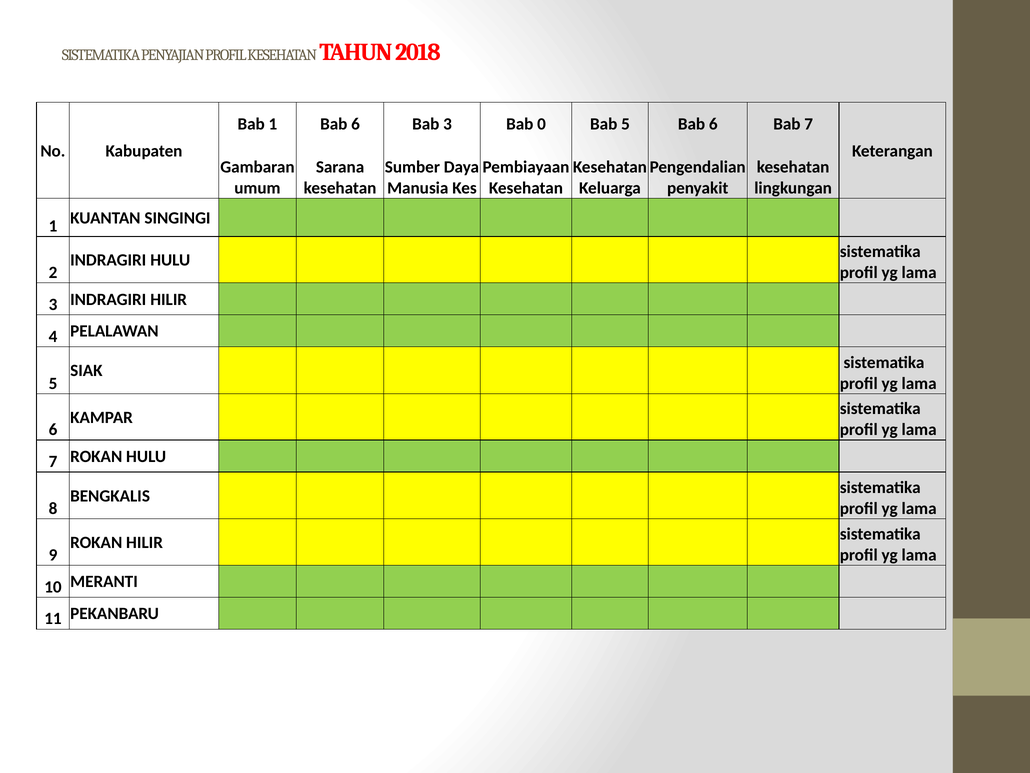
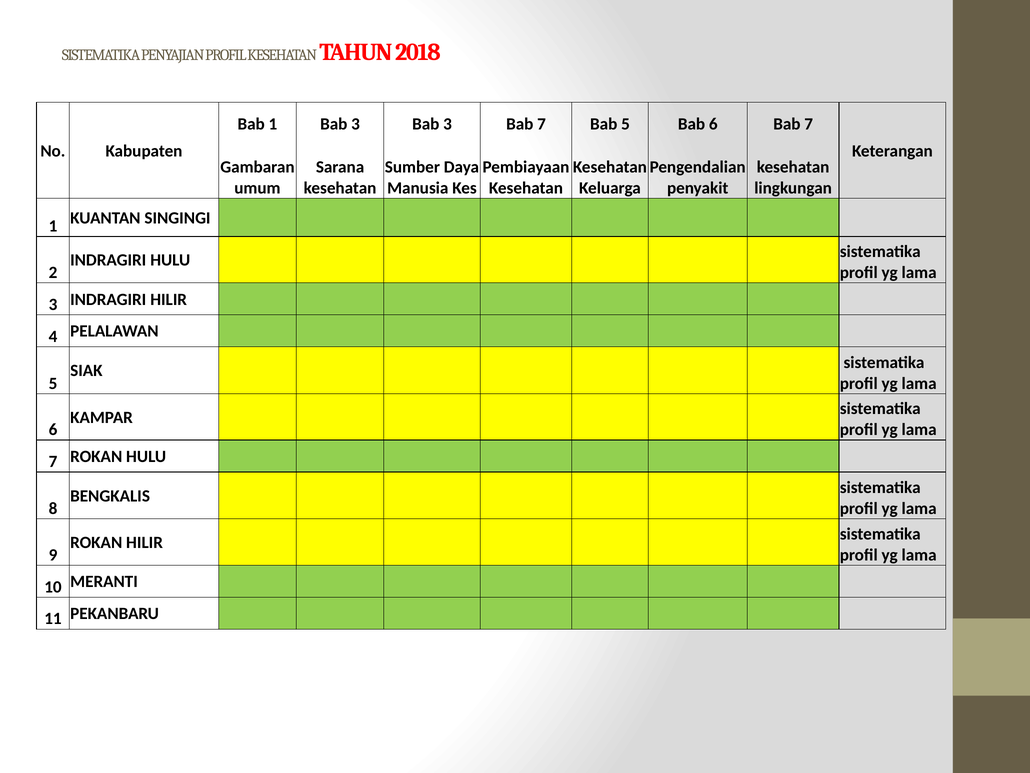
1 Bab 6: 6 -> 3
3 Bab 0: 0 -> 7
